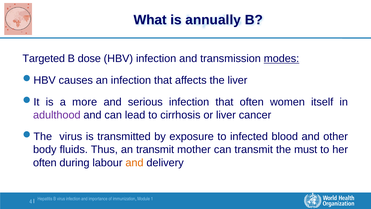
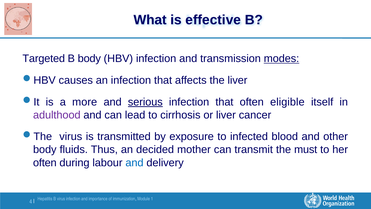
annually: annually -> effective
B dose: dose -> body
serious underline: none -> present
women: women -> eligible
an transmit: transmit -> decided
and at (134, 162) colour: orange -> blue
